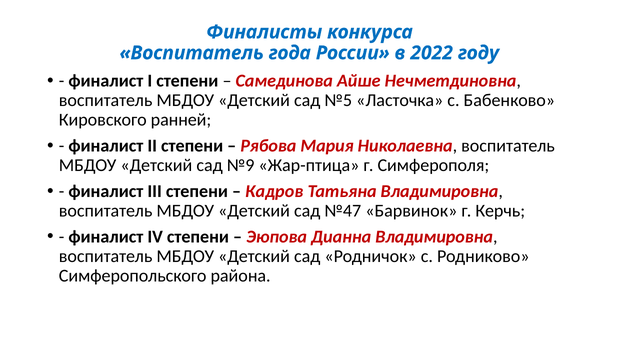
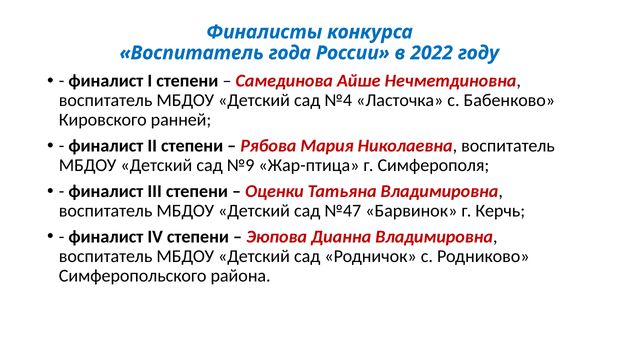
№5: №5 -> №4
Кадров: Кадров -> Оценки
